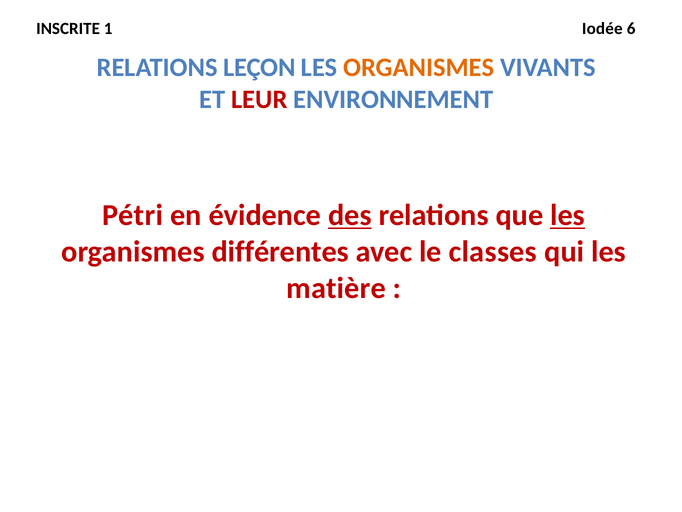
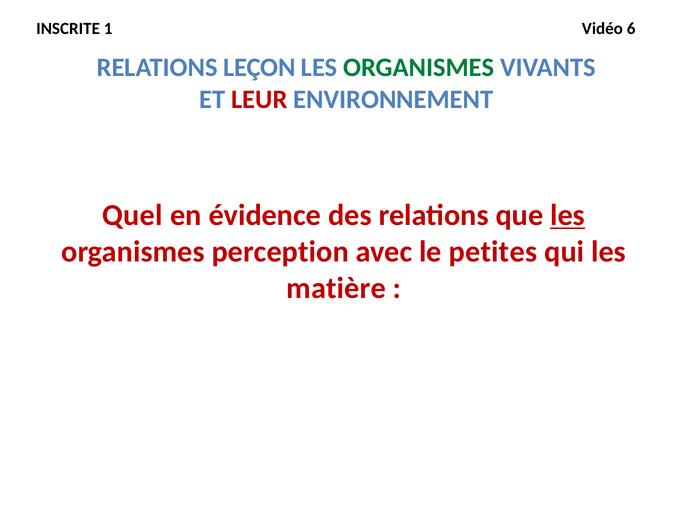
Iodée: Iodée -> Vidéo
ORGANISMES at (419, 67) colour: orange -> green
Pétri: Pétri -> Quel
des underline: present -> none
différentes: différentes -> perception
classes: classes -> petites
